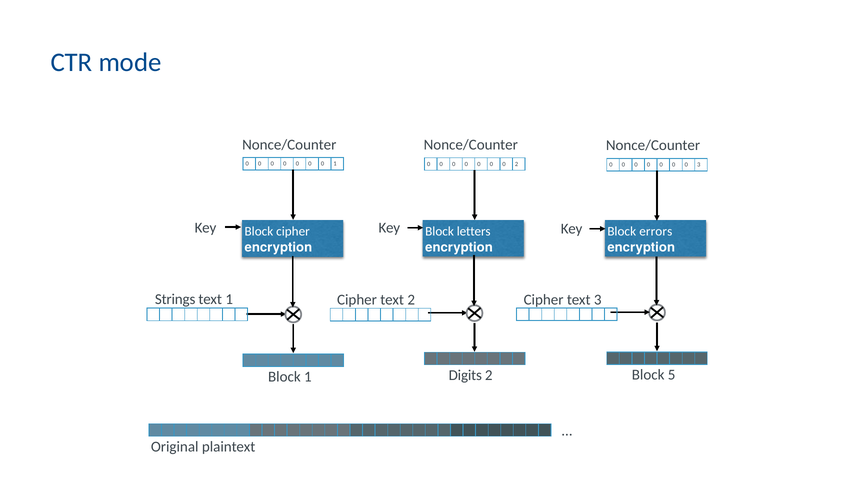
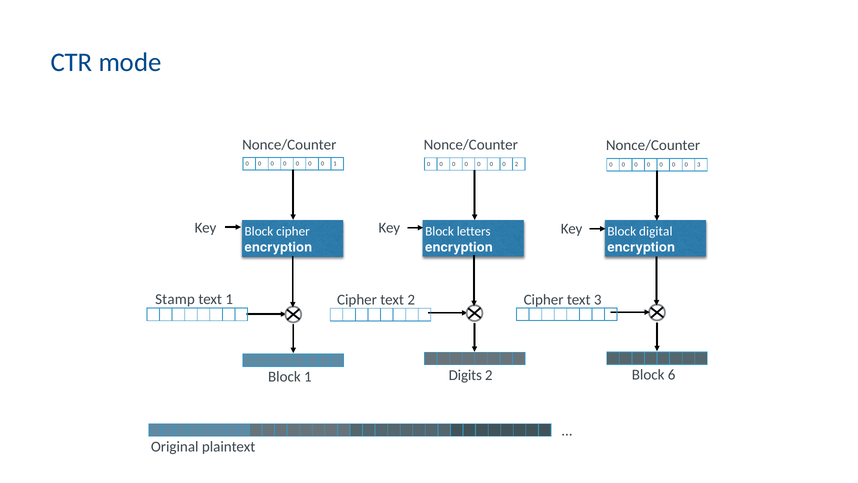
errors: errors -> digital
Strings: Strings -> Stamp
5: 5 -> 6
